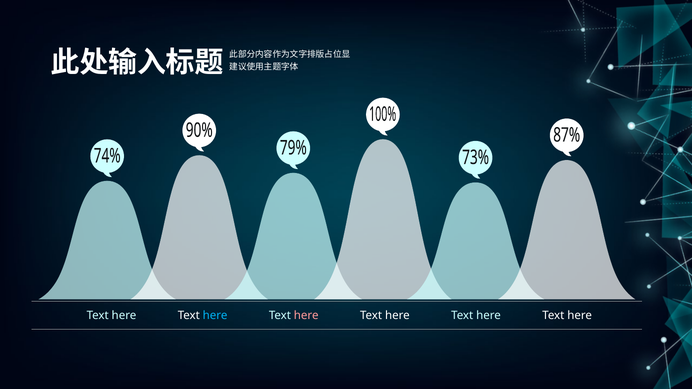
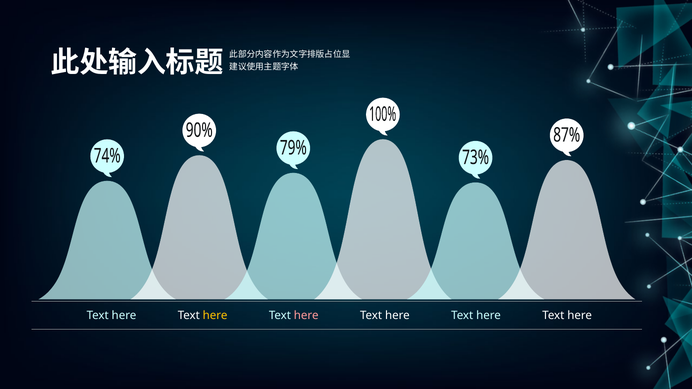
here at (215, 316) colour: light blue -> yellow
